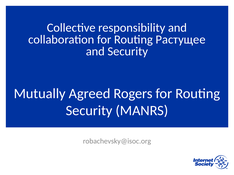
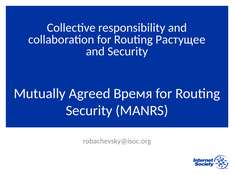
Rogers: Rogers -> Время
